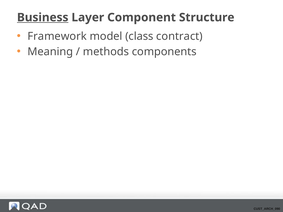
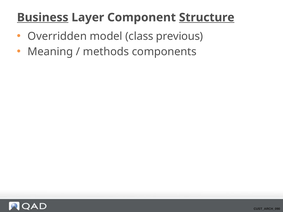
Structure underline: none -> present
Framework: Framework -> Overridden
contract: contract -> previous
